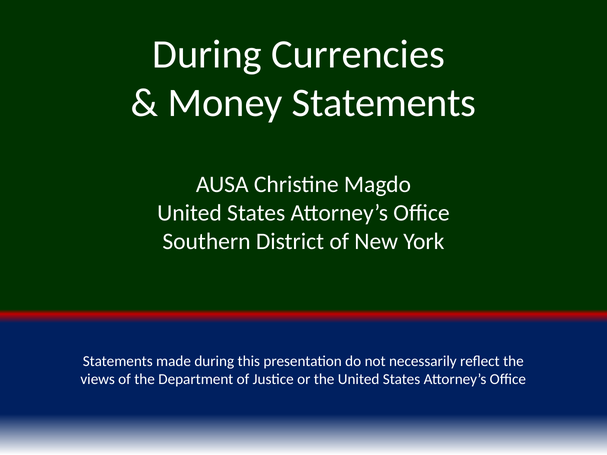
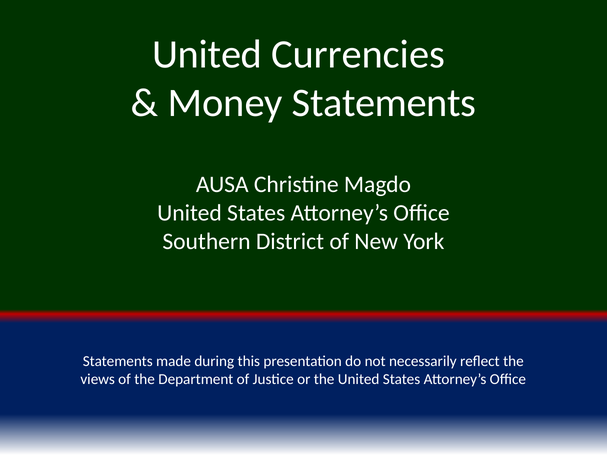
During at (207, 54): During -> United
